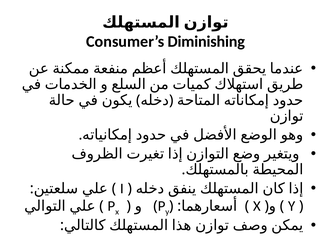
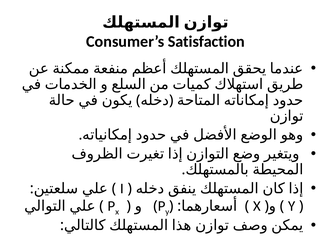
Diminishing: Diminishing -> Satisfaction
